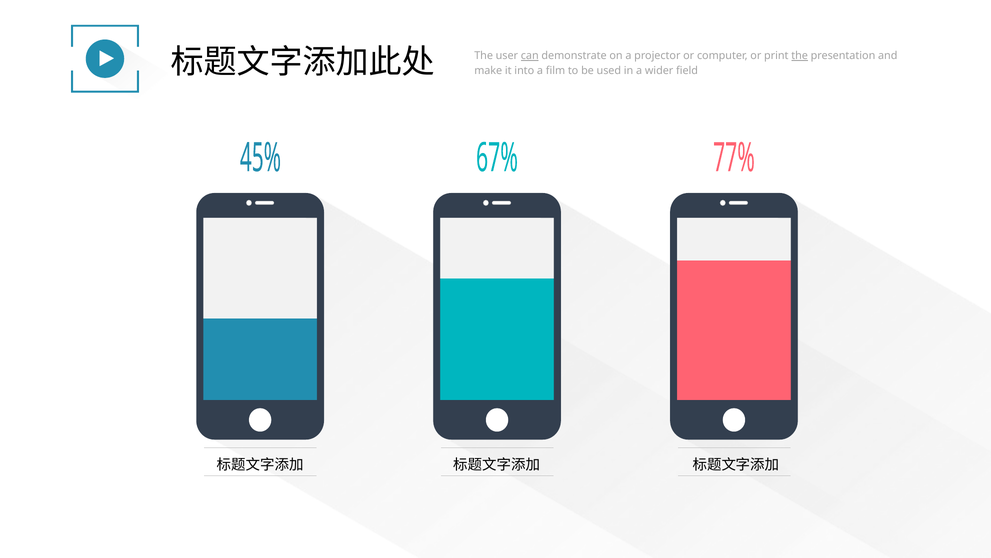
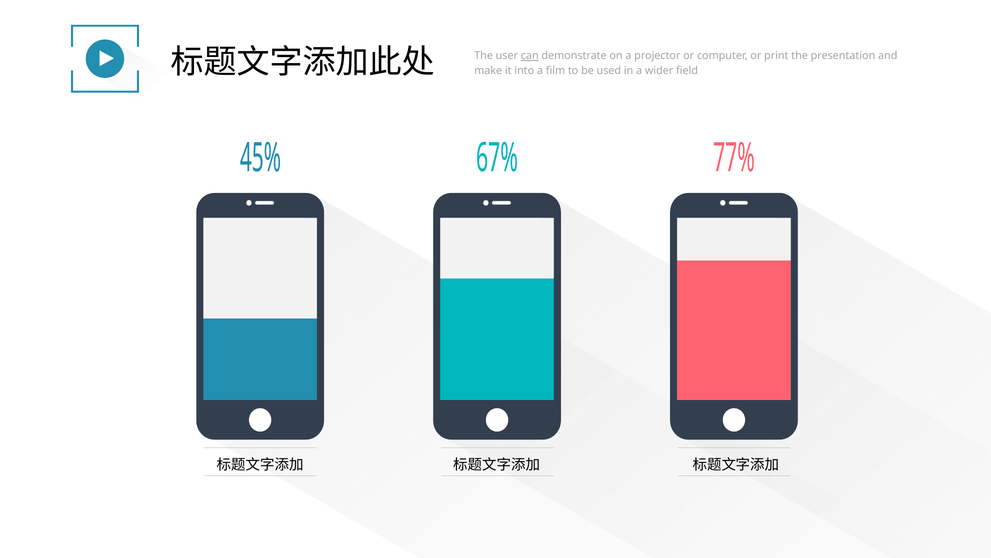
the at (800, 56) underline: present -> none
